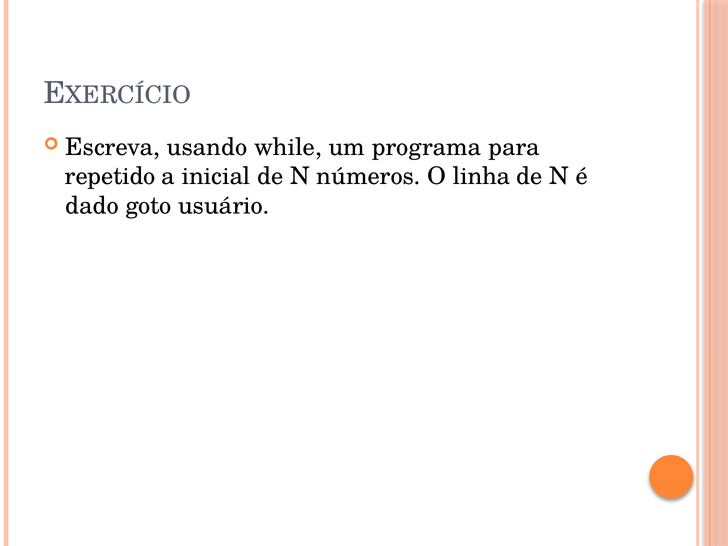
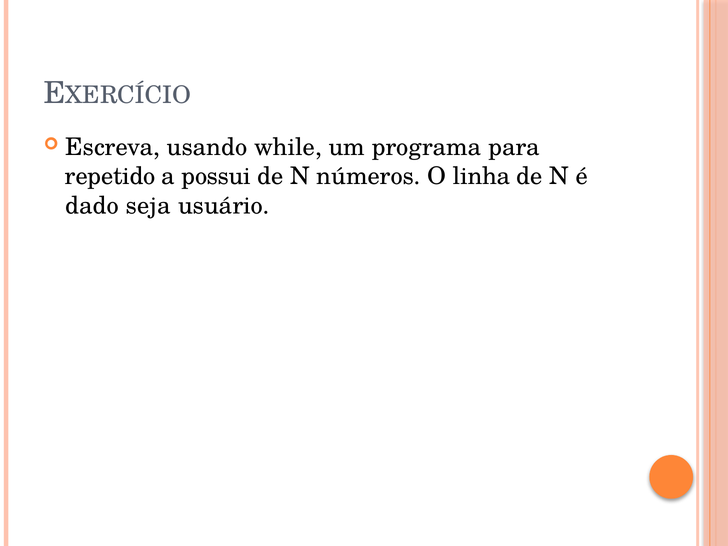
inicial: inicial -> possui
goto: goto -> seja
